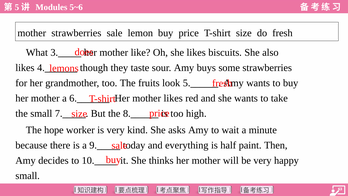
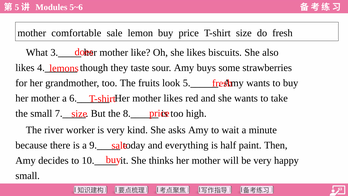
mother strawberries: strawberries -> comfortable
hope: hope -> river
